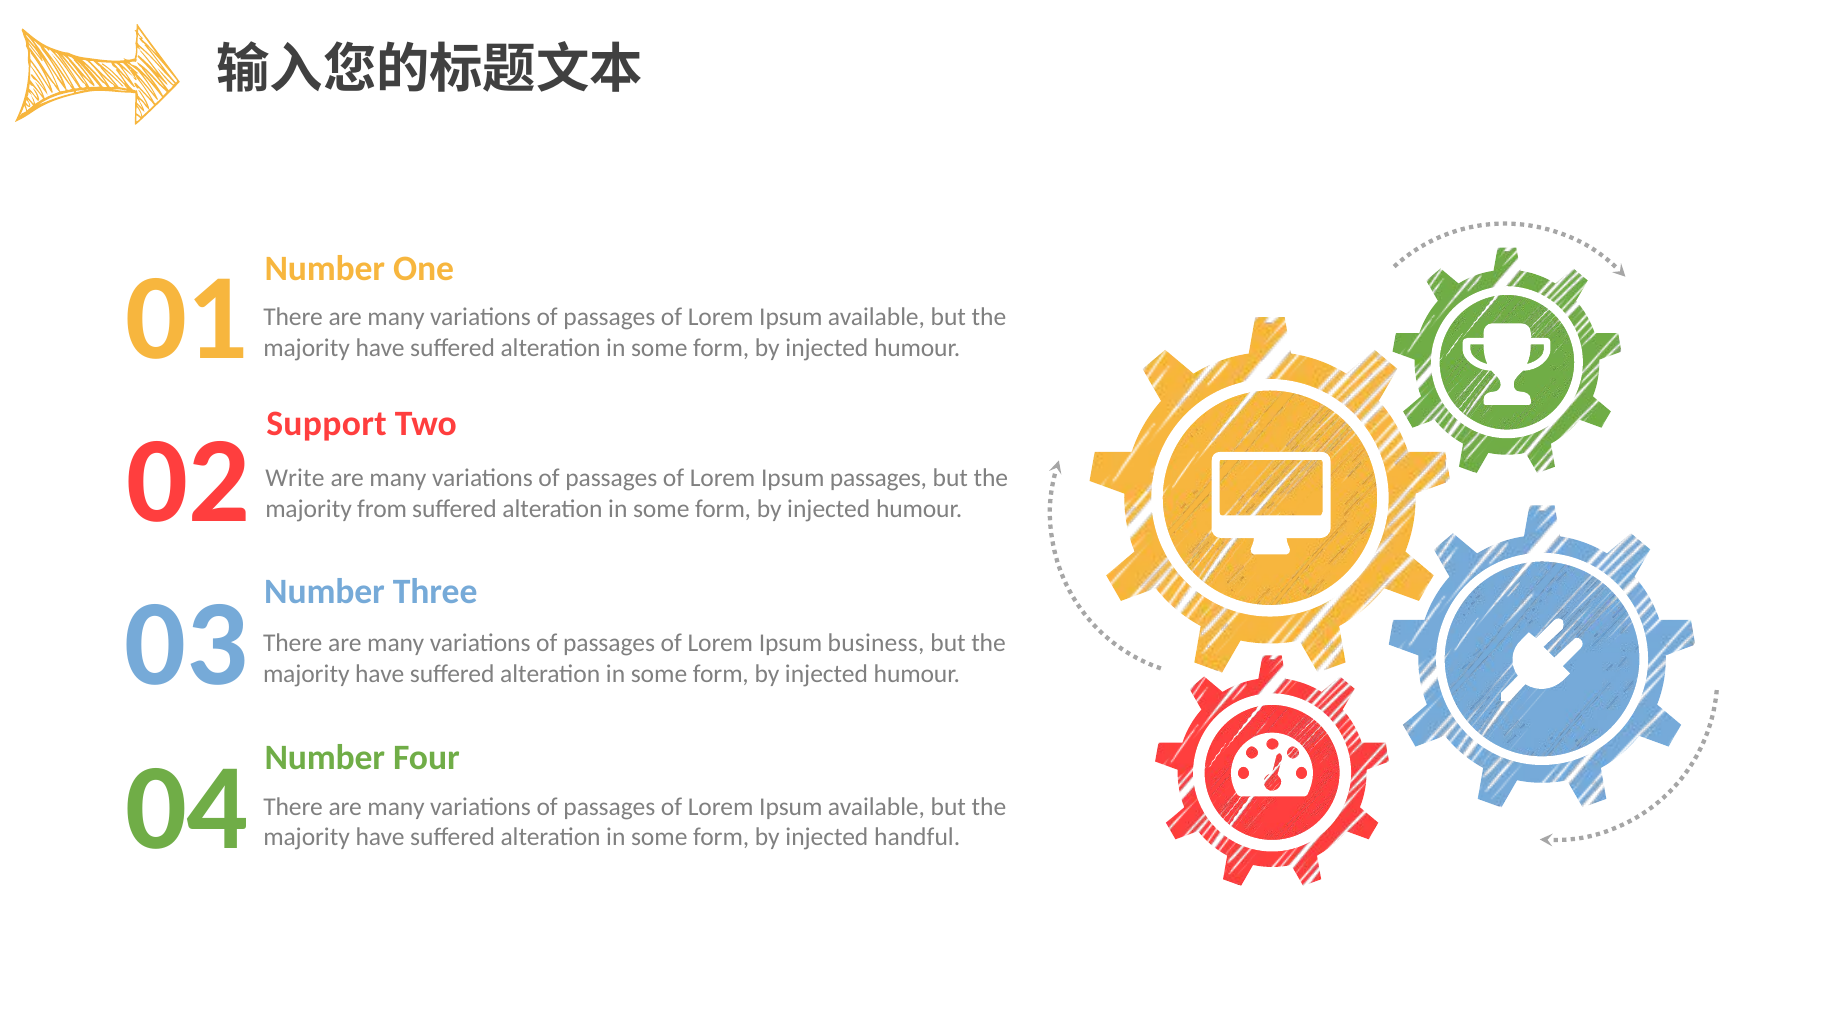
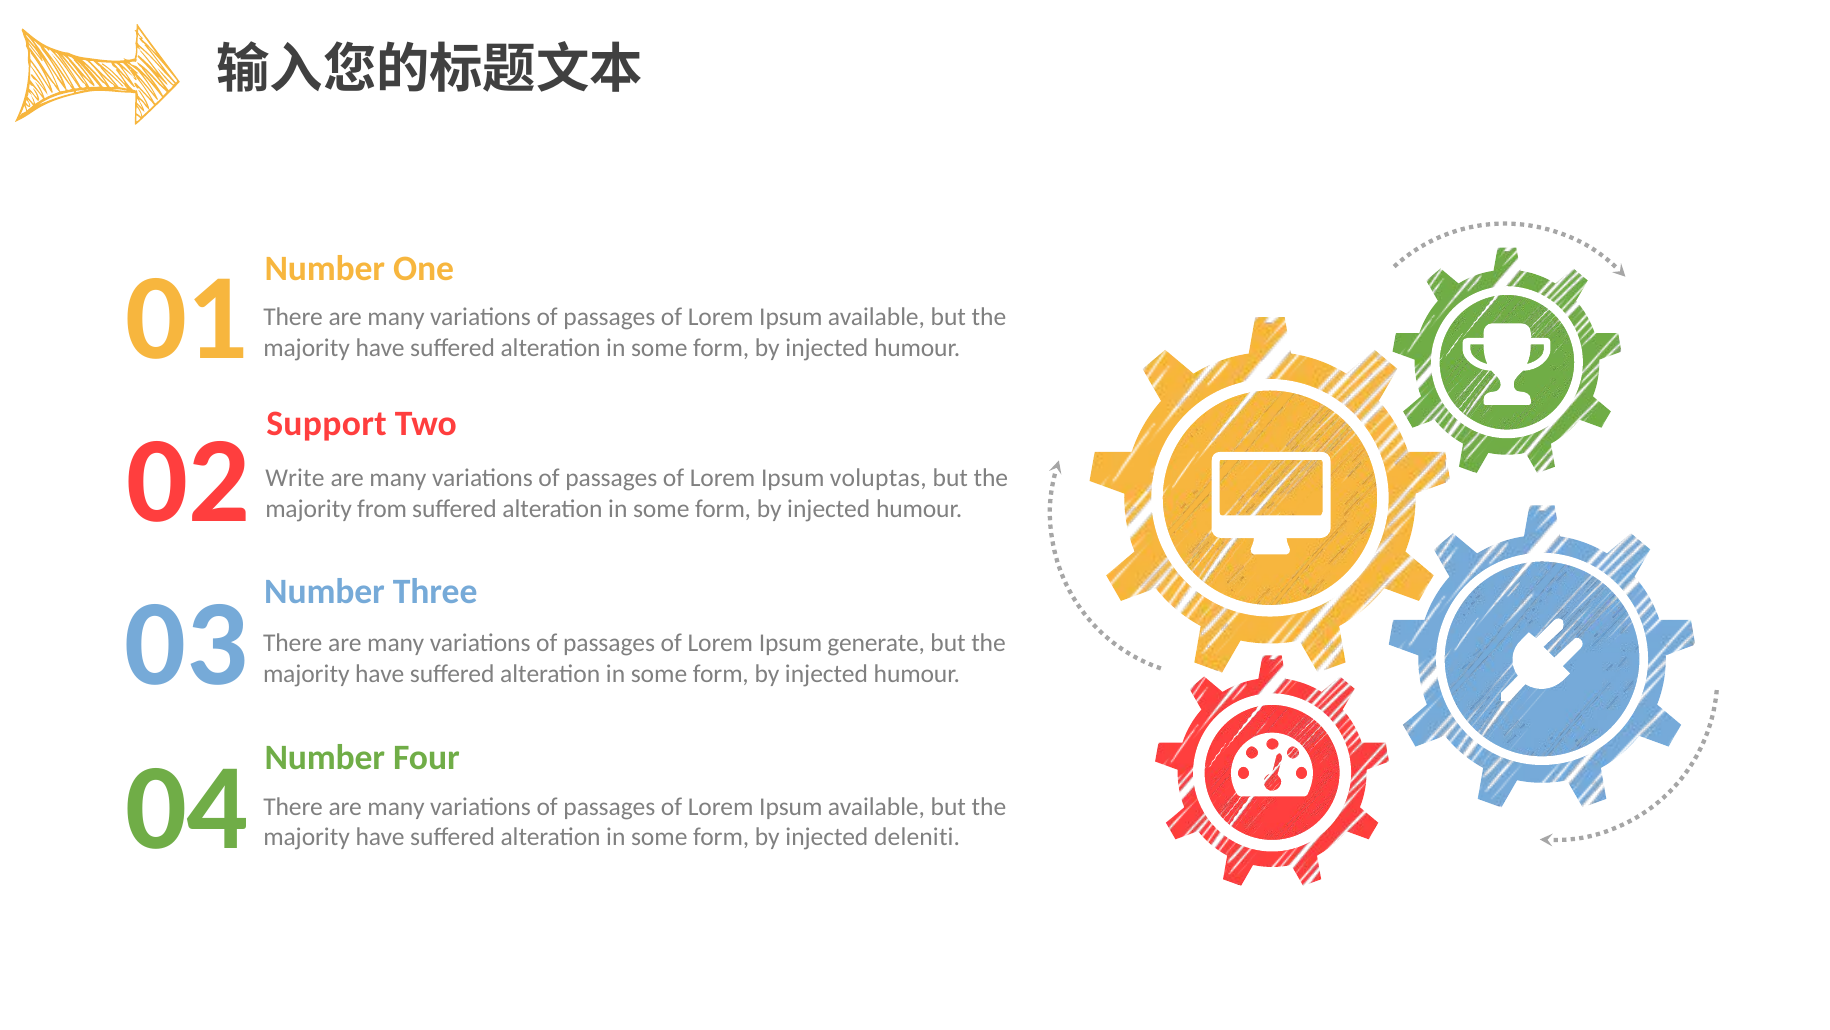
Ipsum passages: passages -> voluptas
business: business -> generate
handful: handful -> deleniti
